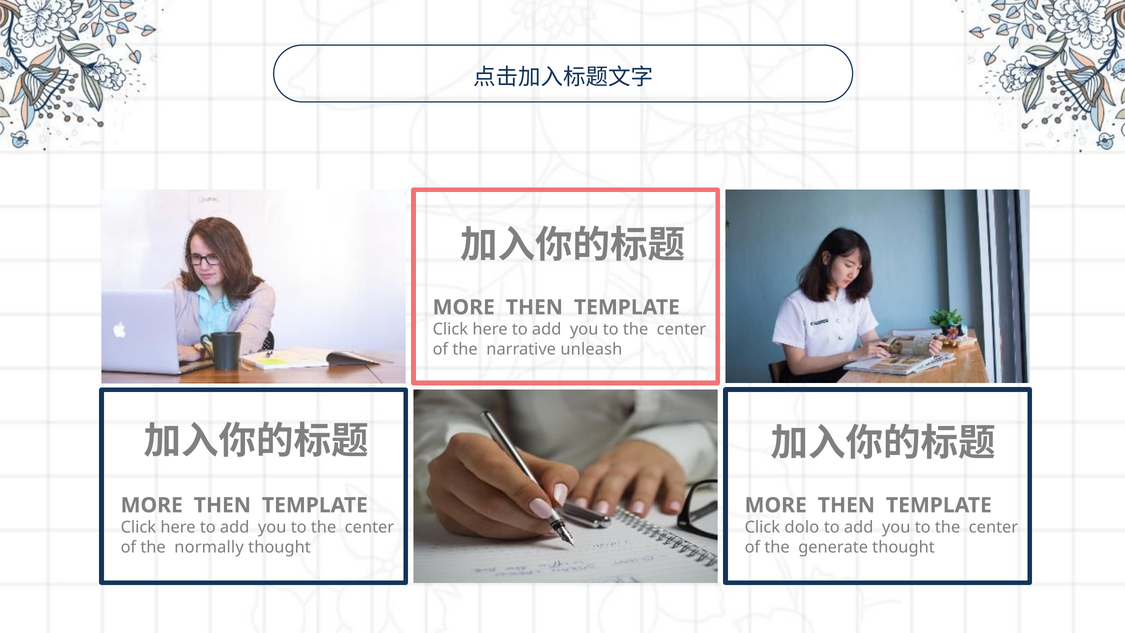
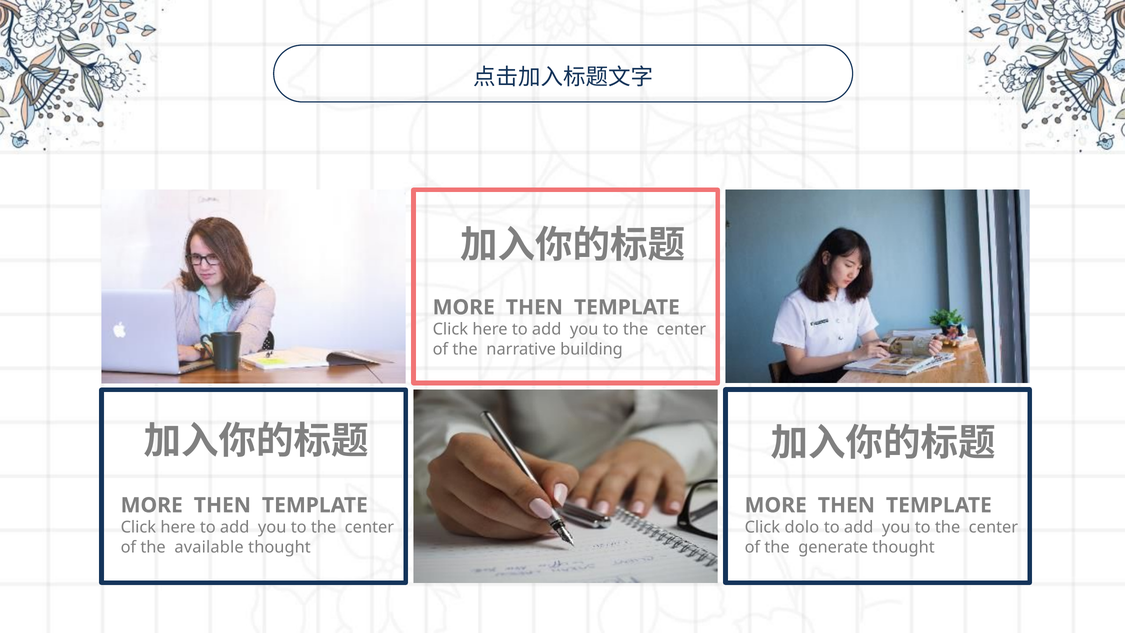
unleash: unleash -> building
normally: normally -> available
